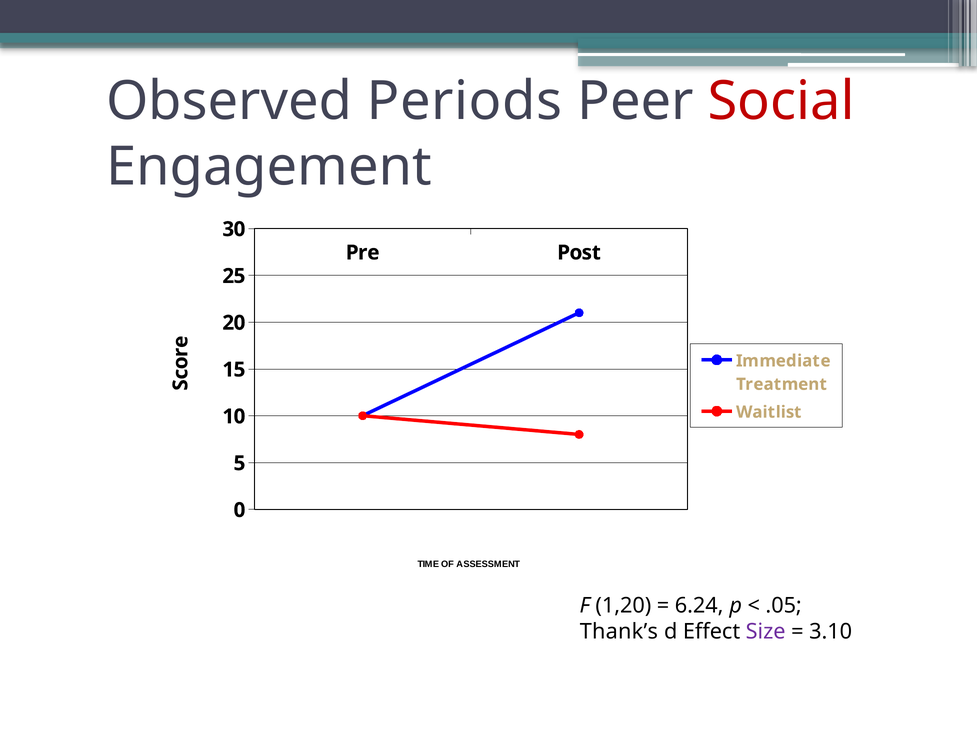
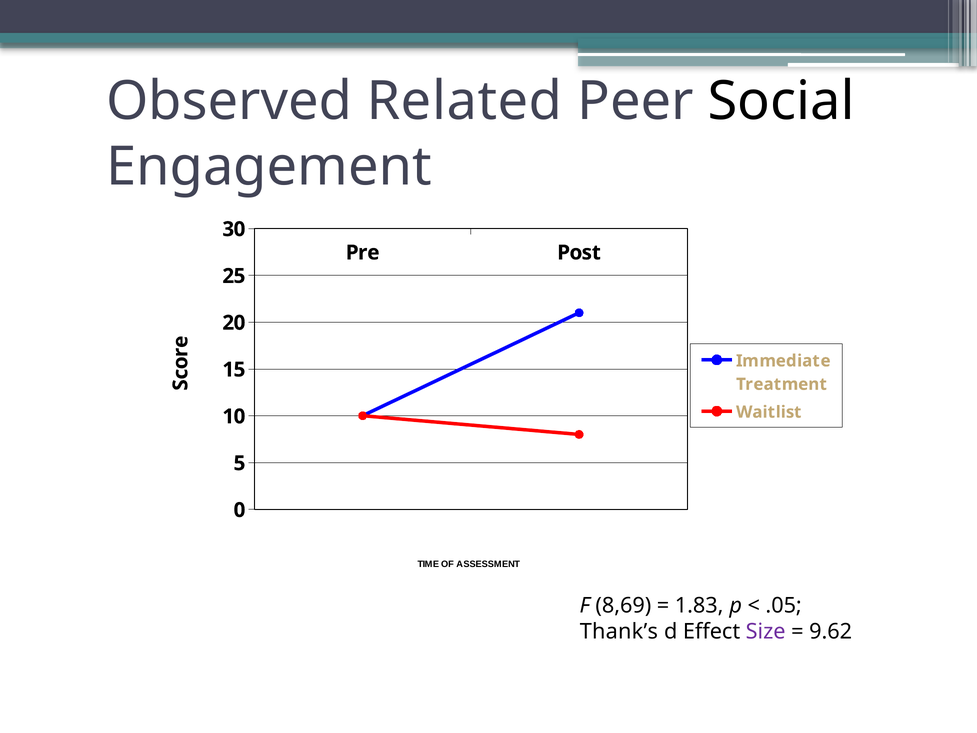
Periods: Periods -> Related
Social colour: red -> black
1,20: 1,20 -> 8,69
6.24: 6.24 -> 1.83
3.10: 3.10 -> 9.62
